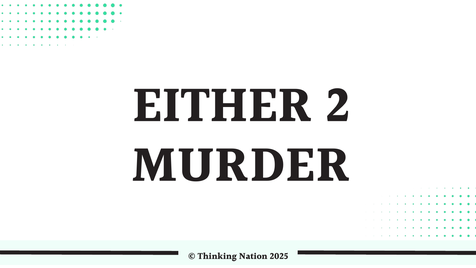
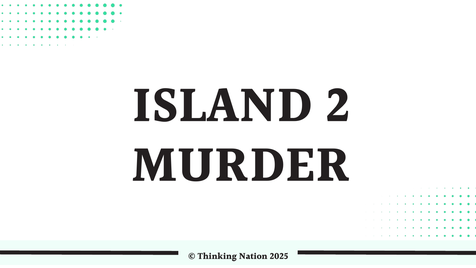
EITHER: EITHER -> ISLAND
